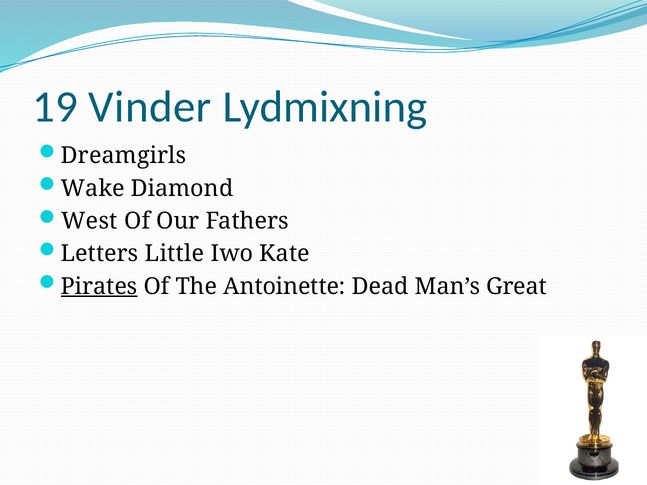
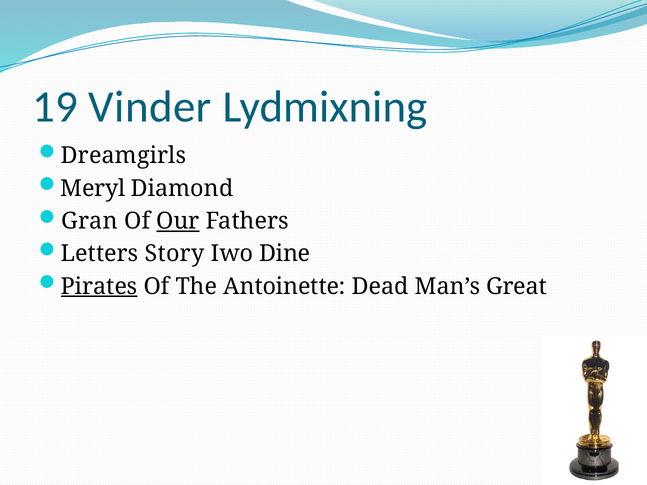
Wake: Wake -> Meryl
West: West -> Gran
Our underline: none -> present
Little: Little -> Story
Kate: Kate -> Dine
